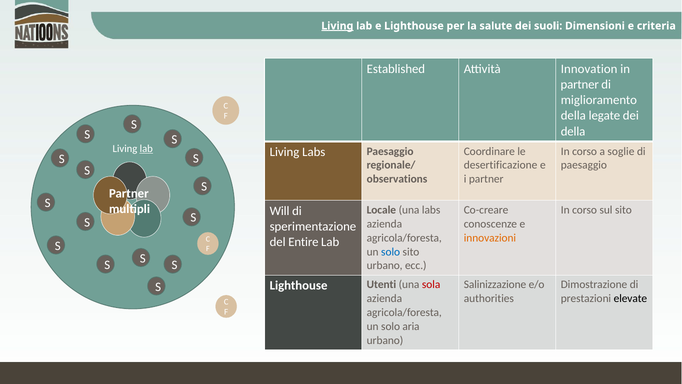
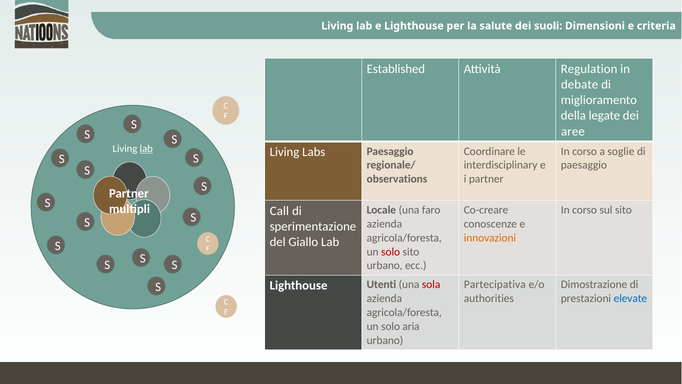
Living at (337, 26) underline: present -> none
Innovation: Innovation -> Regulation
partner at (580, 84): partner -> debate
della at (573, 131): della -> aree
desertificazione: desertificazione -> interdisciplinary
una labs: labs -> faro
Will: Will -> Call
Entire: Entire -> Giallo
solo at (391, 252) colour: blue -> red
Salinizzazione: Salinizzazione -> Partecipativa
elevate colour: black -> blue
